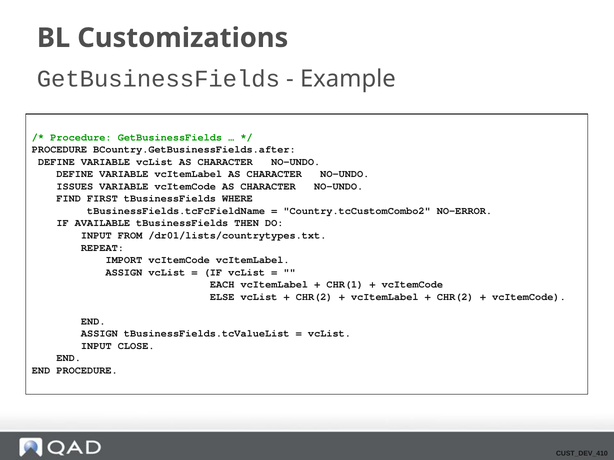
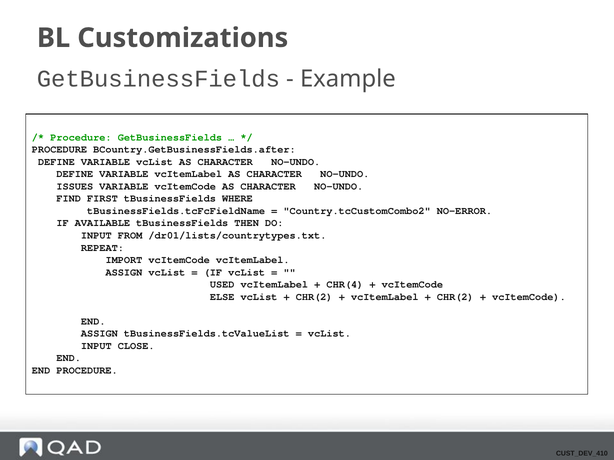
EACH: EACH -> USED
CHR(1: CHR(1 -> CHR(4
